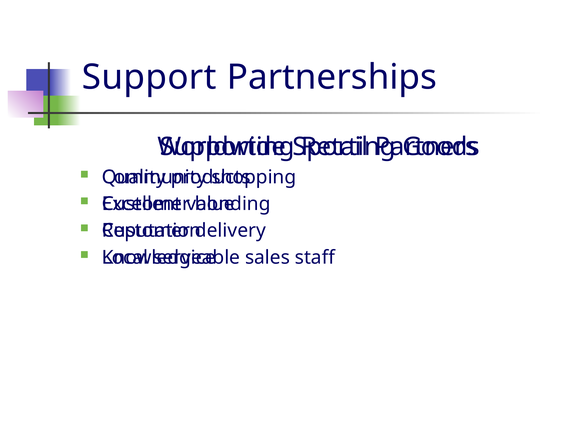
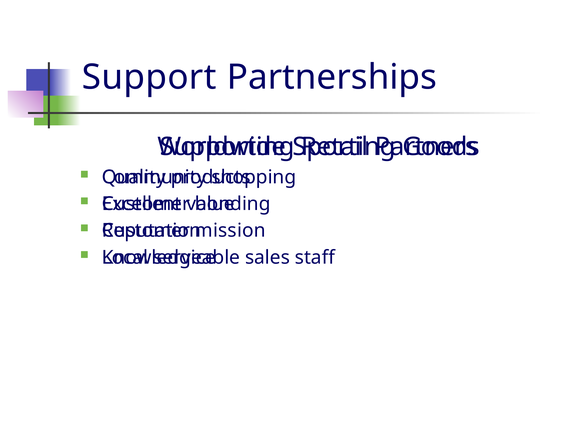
delivery: delivery -> mission
